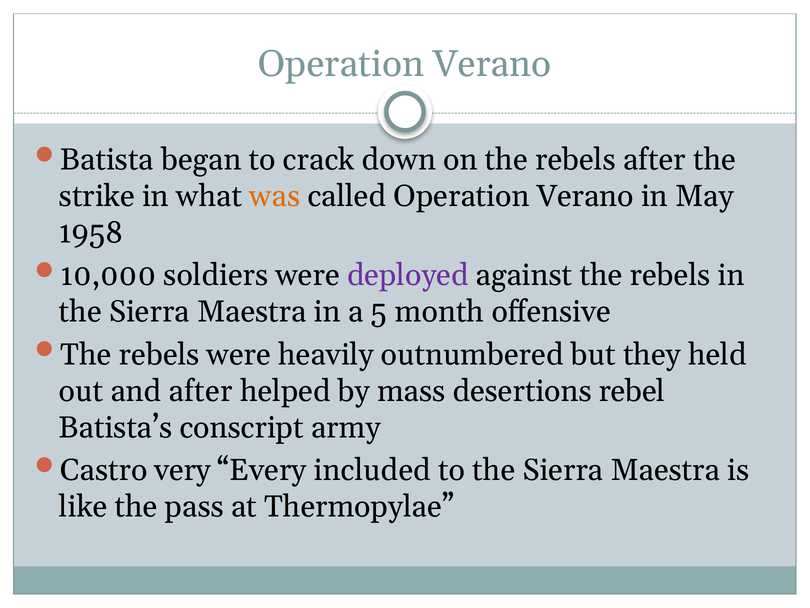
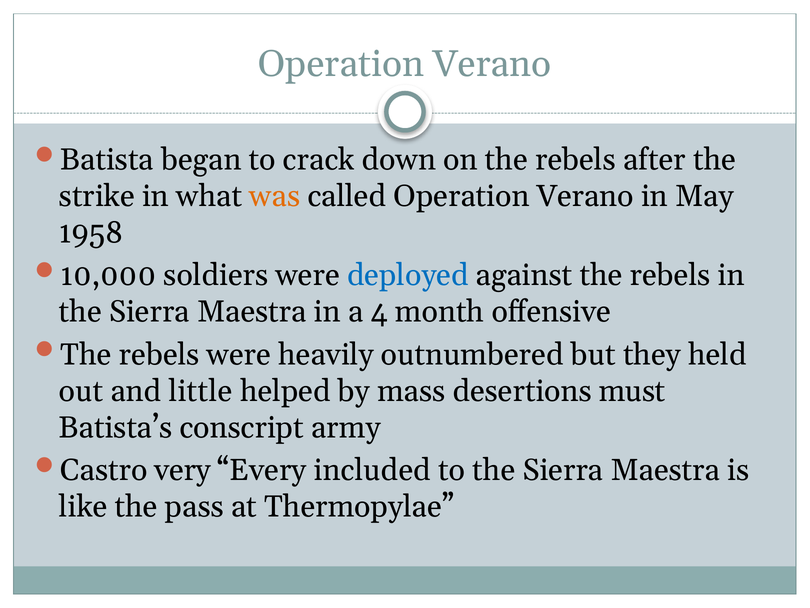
deployed colour: purple -> blue
5: 5 -> 4
and after: after -> little
rebel: rebel -> must
